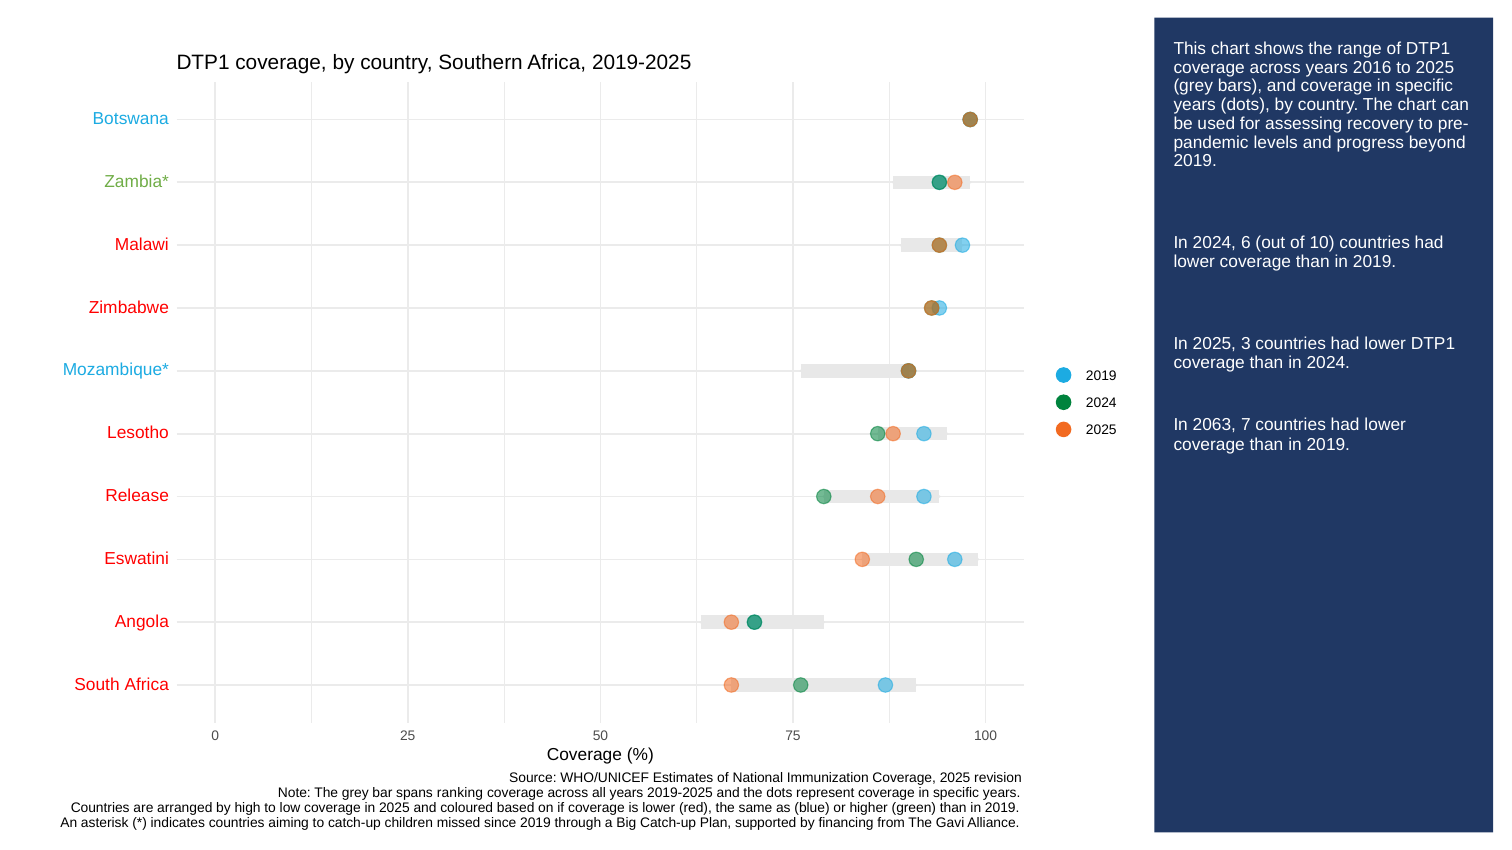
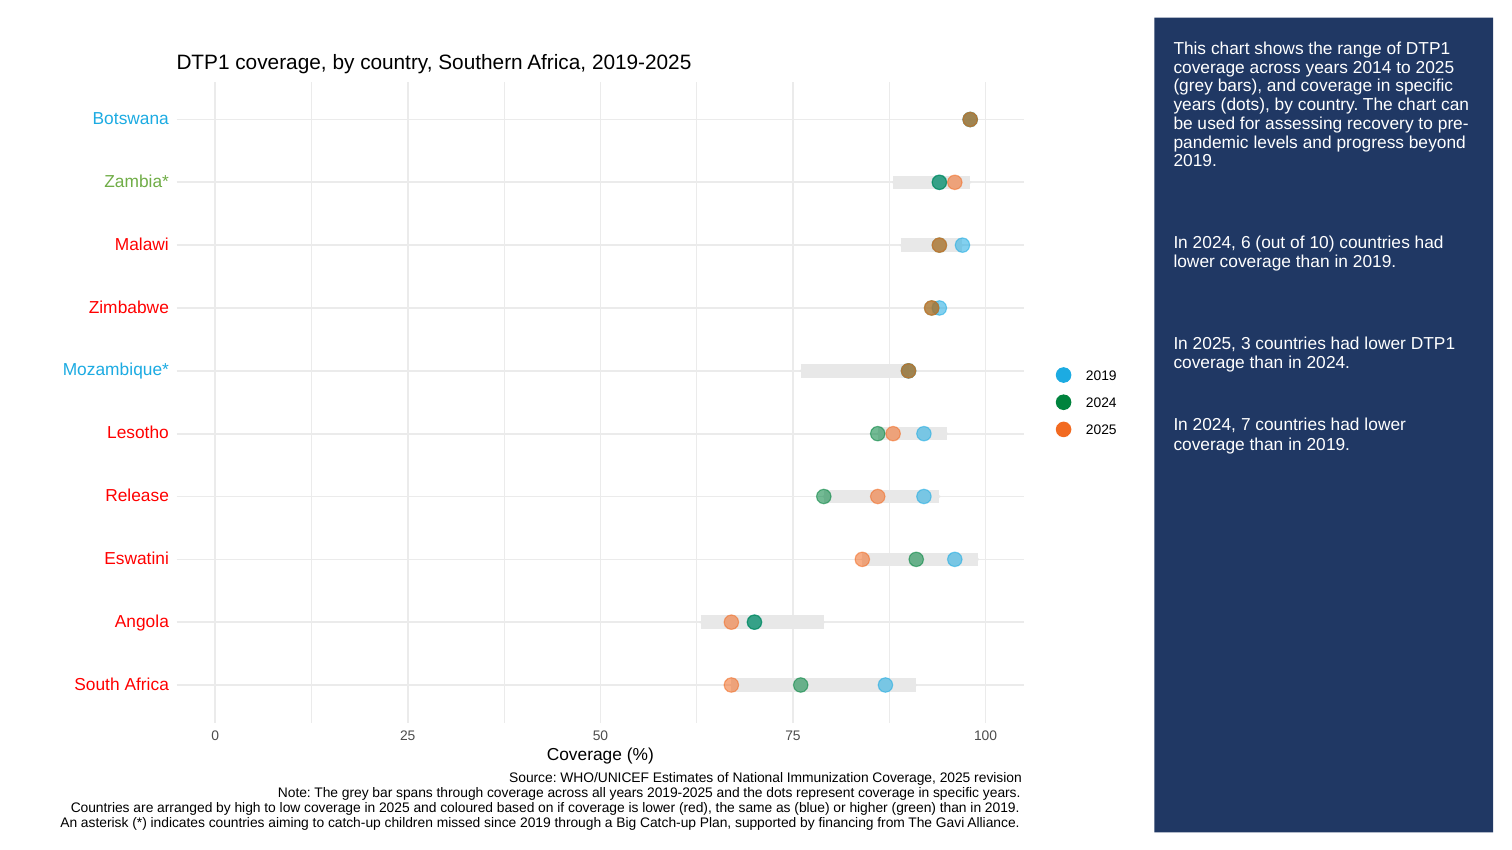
2016: 2016 -> 2014
2063 at (1214, 425): 2063 -> 2024
spans ranking: ranking -> through
